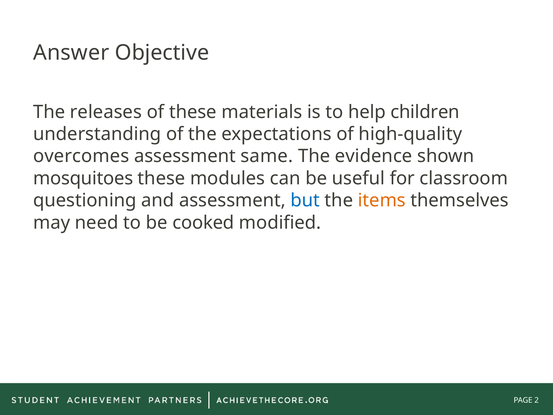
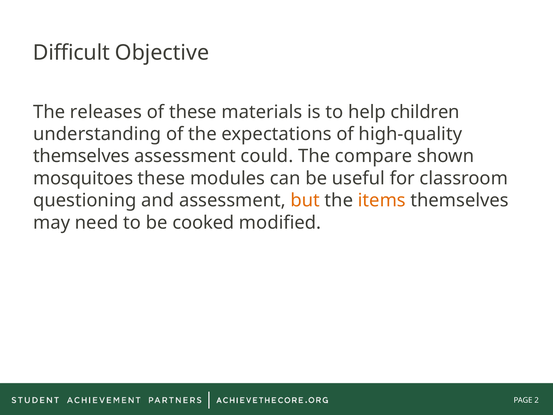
Answer: Answer -> Difficult
overcomes at (81, 156): overcomes -> themselves
same: same -> could
evidence: evidence -> compare
but colour: blue -> orange
